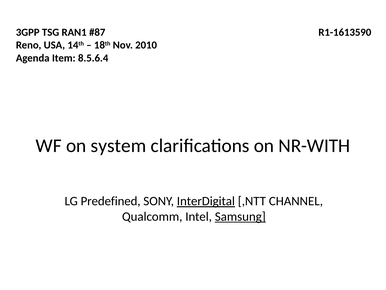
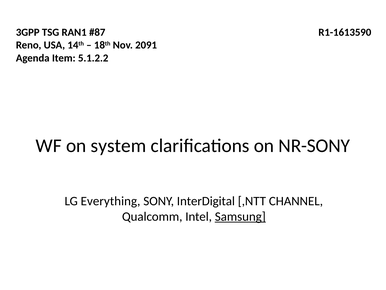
2010: 2010 -> 2091
8.5.6.4: 8.5.6.4 -> 5.1.2.2
NR-WITH: NR-WITH -> NR-SONY
Predefined: Predefined -> Everything
InterDigital underline: present -> none
